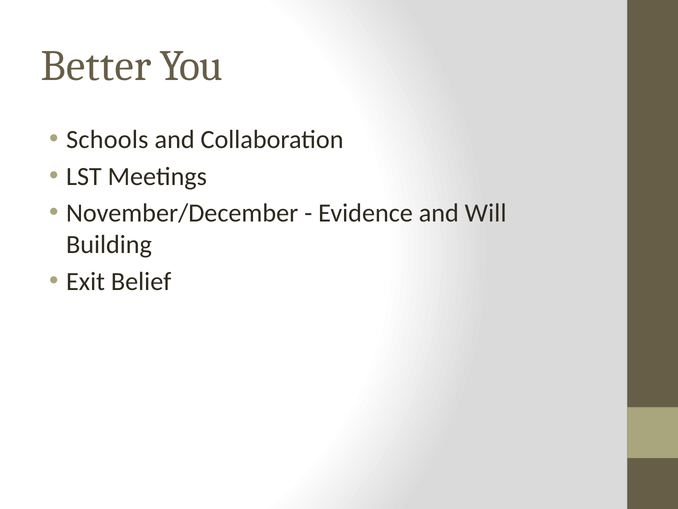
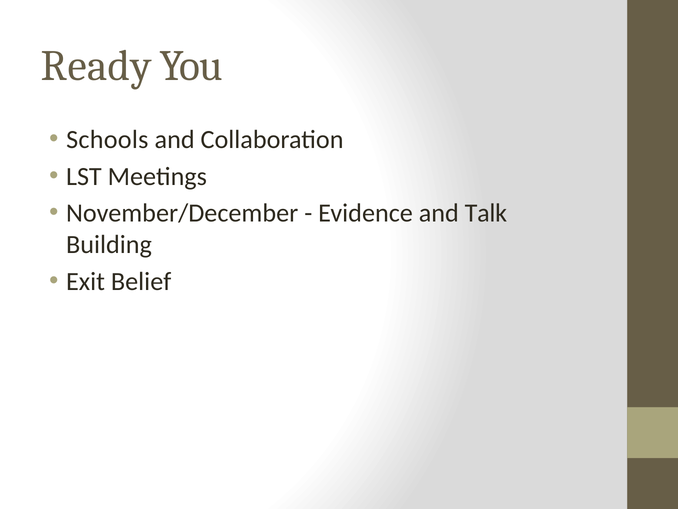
Better: Better -> Ready
Will: Will -> Talk
